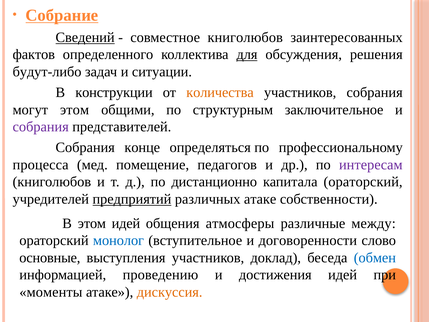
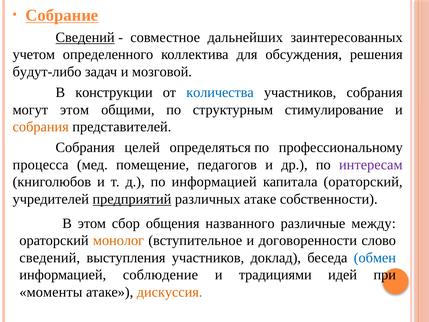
совместное книголюбов: книголюбов -> дальнейших
фактов: фактов -> учетом
для underline: present -> none
ситуации: ситуации -> мозговой
количества colour: orange -> blue
заключительное: заключительное -> стимулирование
собрания at (41, 127) colour: purple -> orange
конце: конце -> целей
по дистанционно: дистанционно -> информацией
этом идей: идей -> сбор
атмосферы: атмосферы -> названного
монолог colour: blue -> orange
основные at (50, 258): основные -> сведений
проведению: проведению -> соблюдение
достижения: достижения -> традициями
